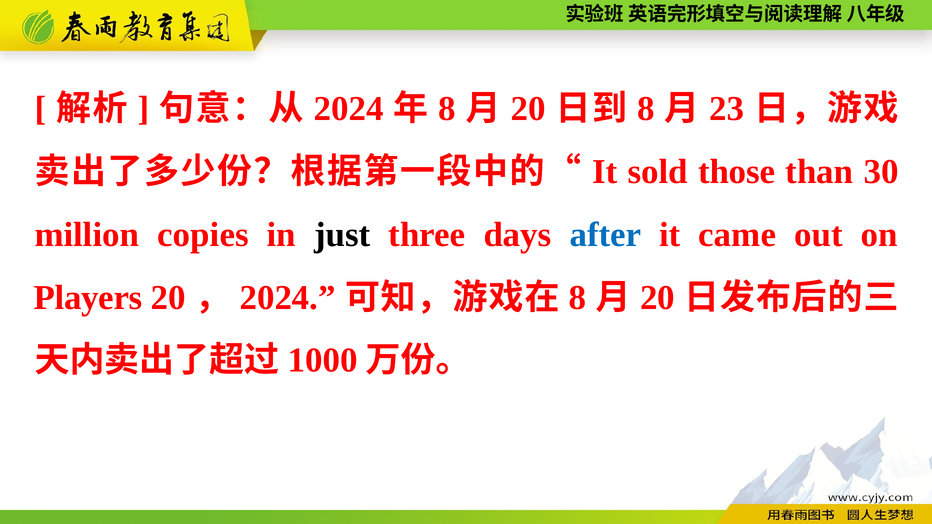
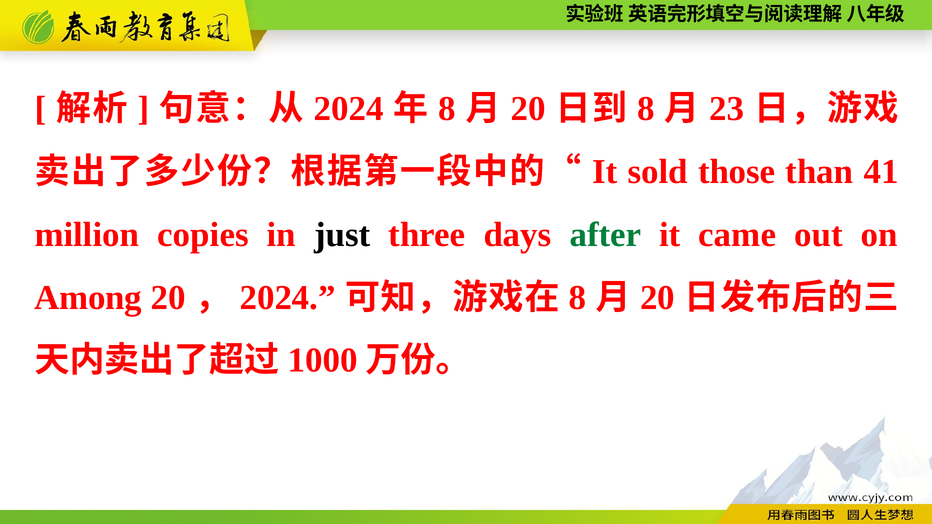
30: 30 -> 41
after colour: blue -> green
Players: Players -> Among
